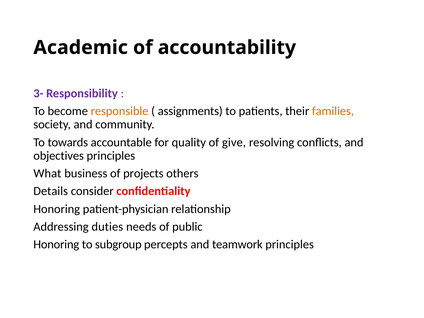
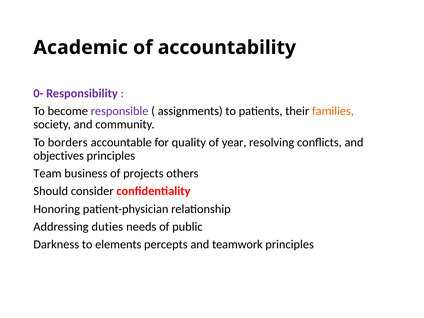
3-: 3- -> 0-
responsible colour: orange -> purple
towards: towards -> borders
give: give -> year
What: What -> Team
Details: Details -> Should
Honoring at (56, 245): Honoring -> Darkness
subgroup: subgroup -> elements
